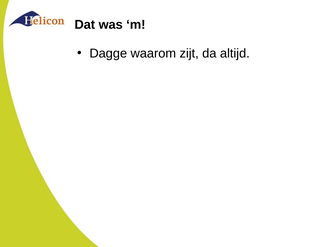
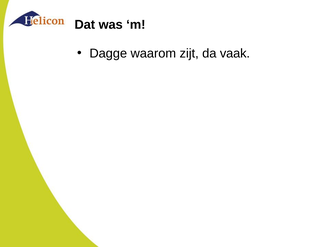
altijd: altijd -> vaak
